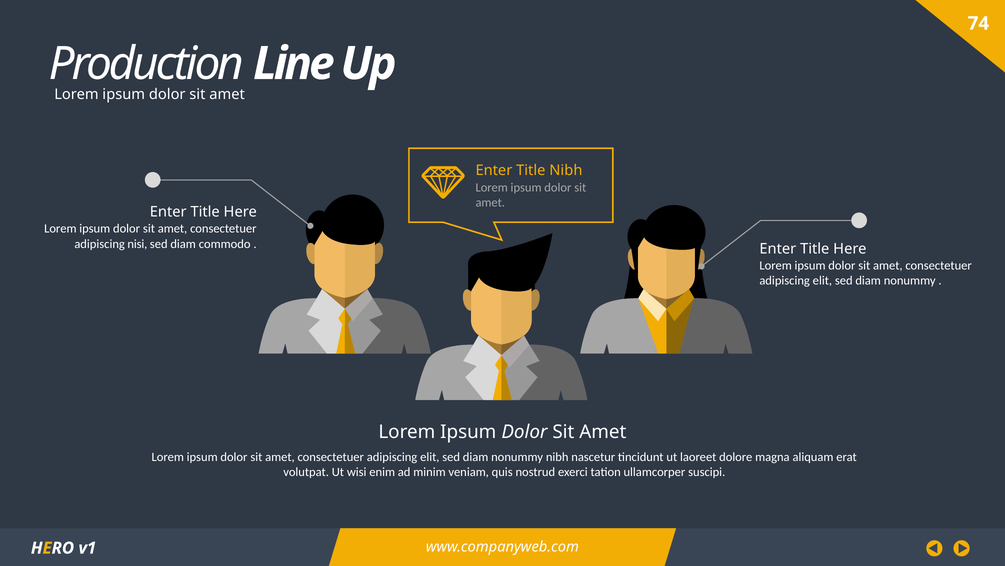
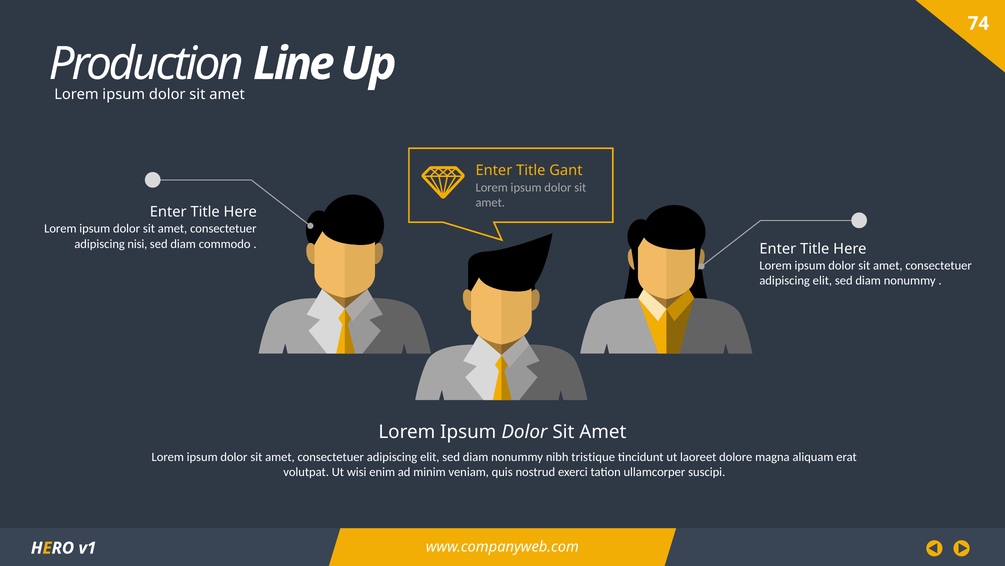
Title Nibh: Nibh -> Gant
nascetur: nascetur -> tristique
